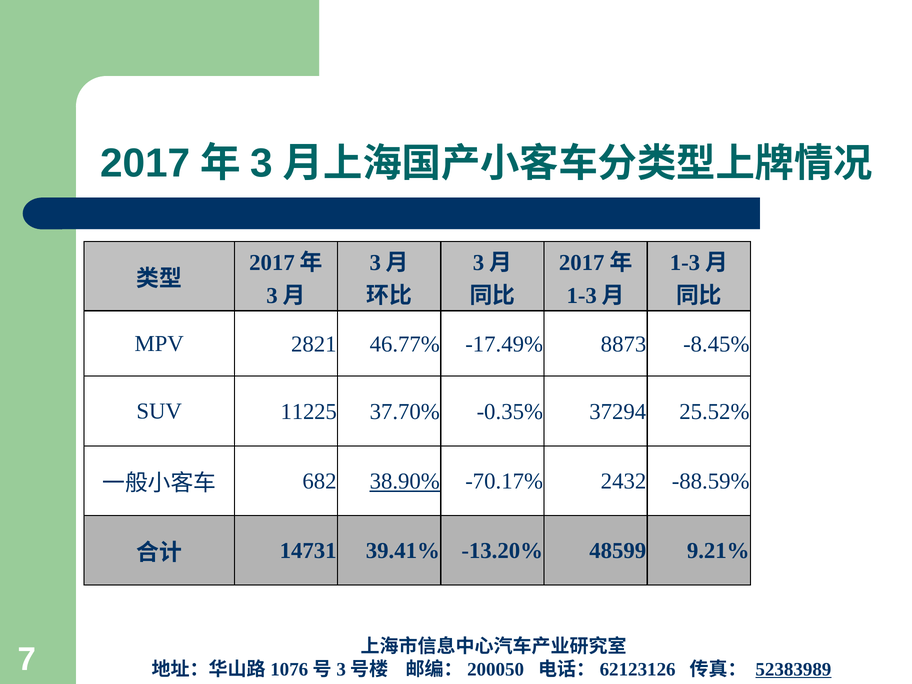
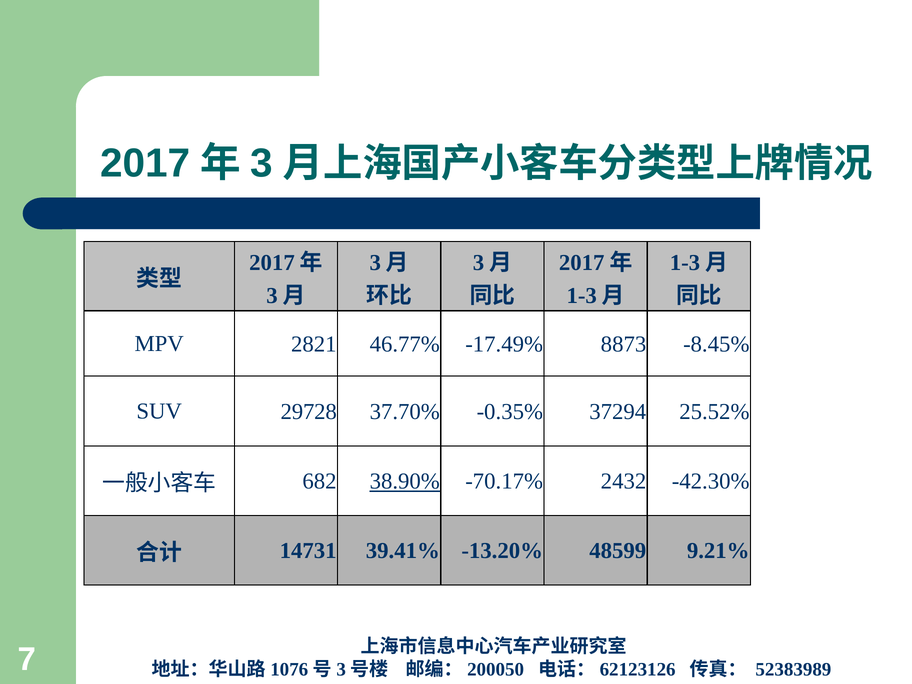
11225: 11225 -> 29728
-88.59%: -88.59% -> -42.30%
52383989 underline: present -> none
